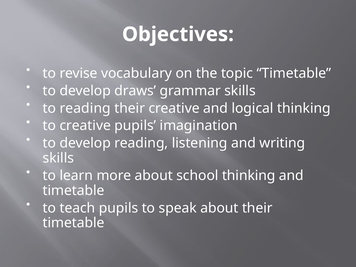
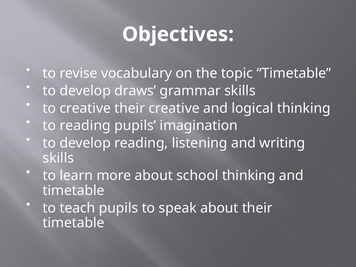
to reading: reading -> creative
to creative: creative -> reading
